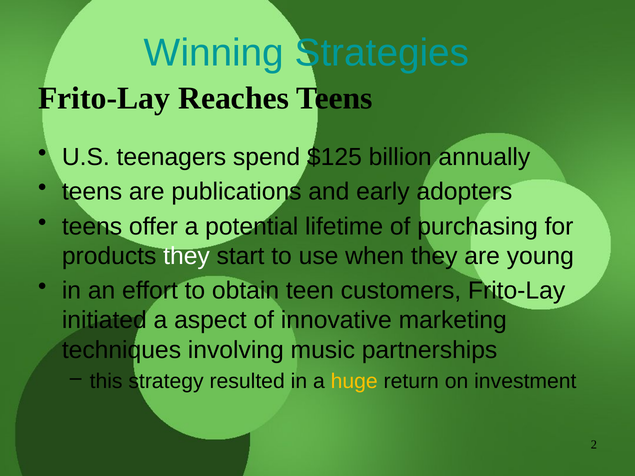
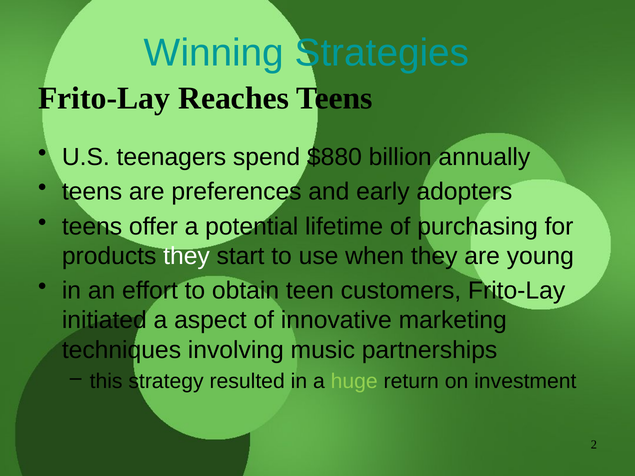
$125: $125 -> $880
publications: publications -> preferences
huge colour: yellow -> light green
